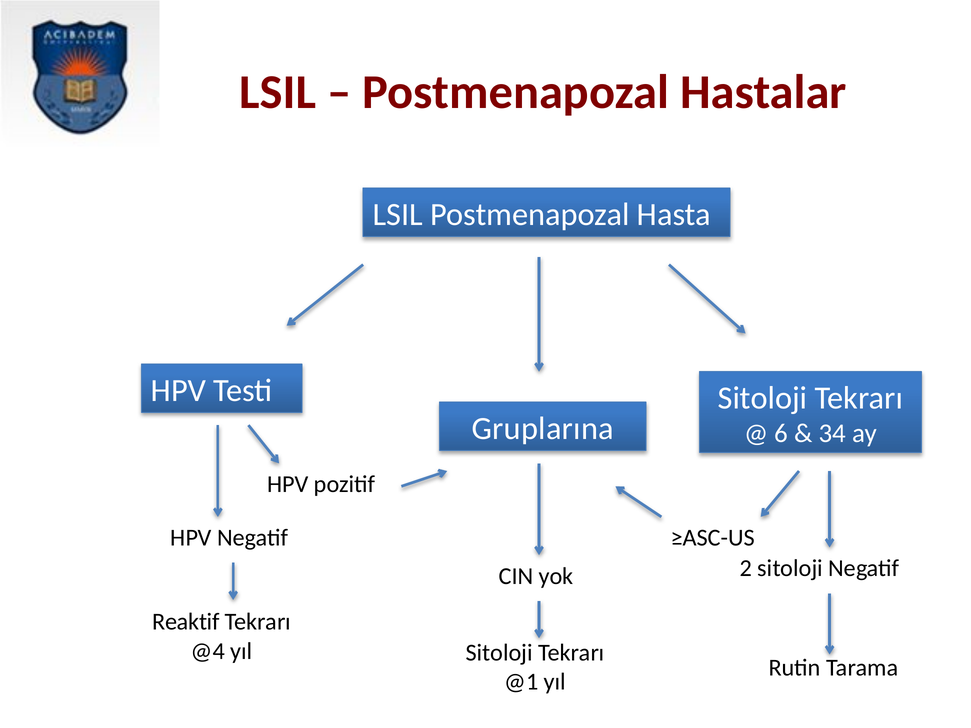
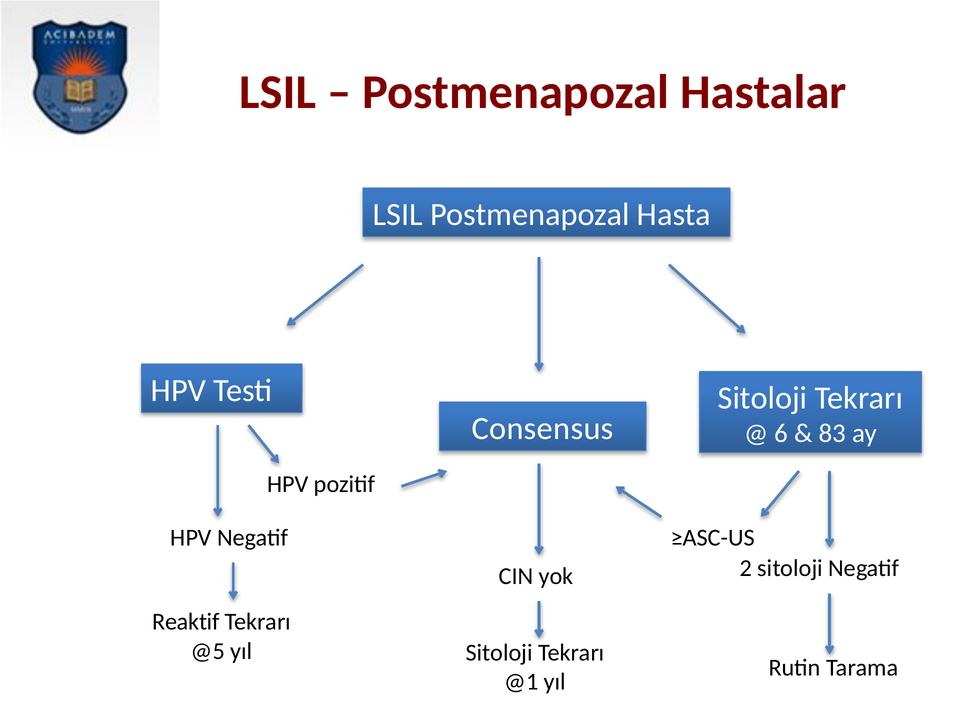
Gruplarına: Gruplarına -> Consensus
34: 34 -> 83
@4: @4 -> @5
